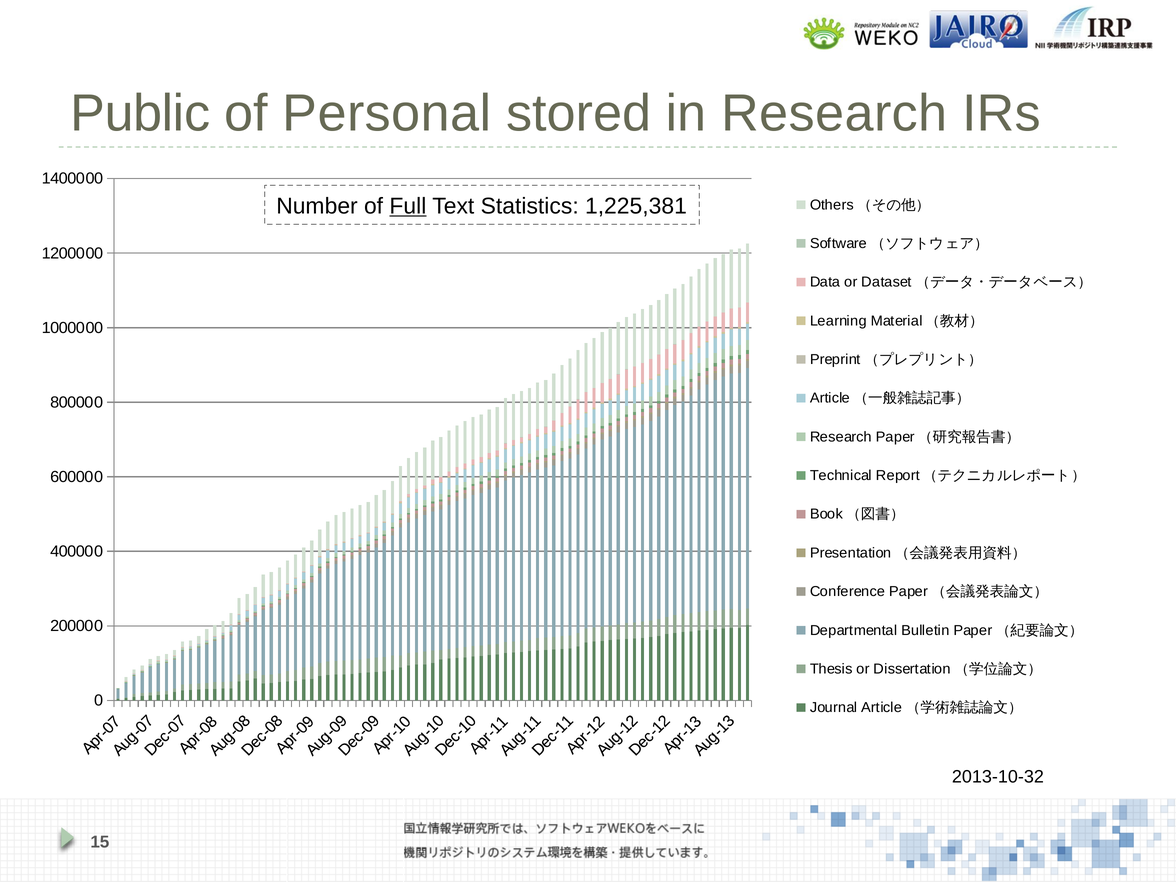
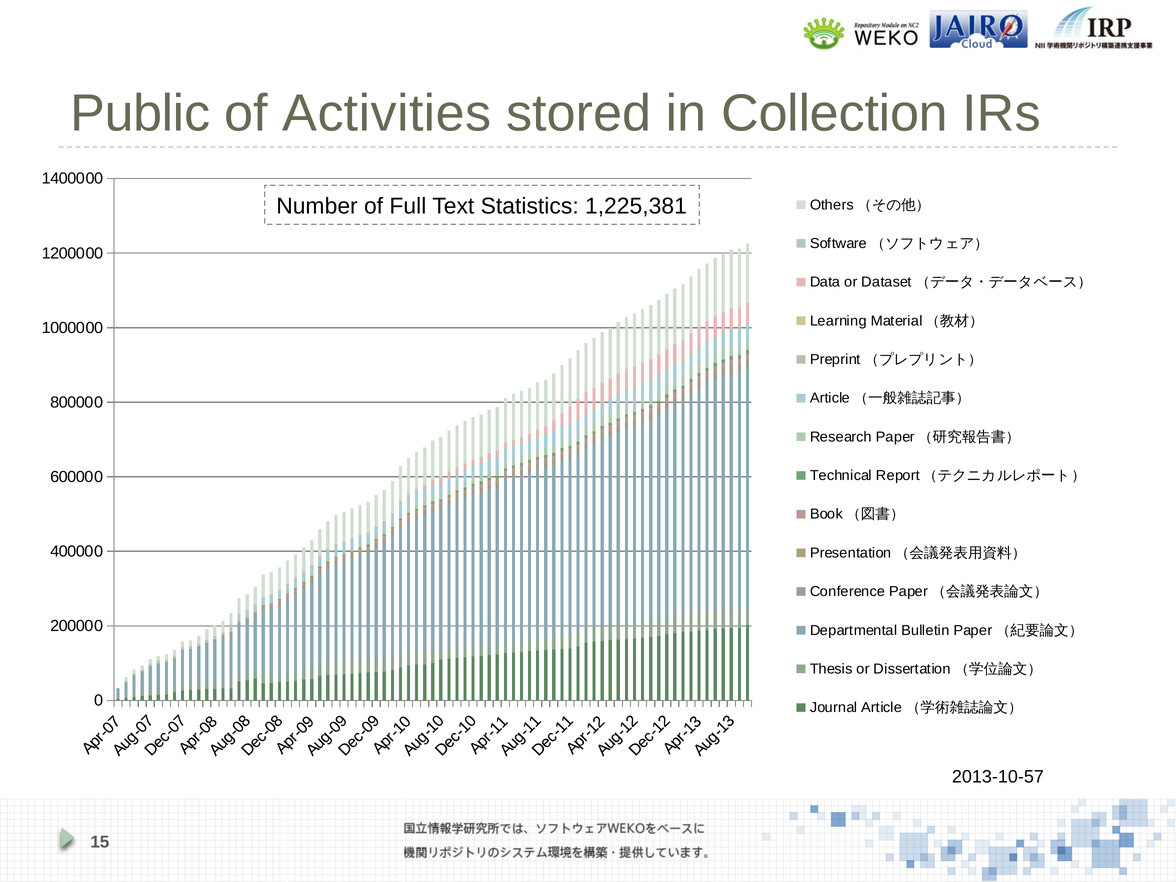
Personal: Personal -> Activities
in Research: Research -> Collection
Full underline: present -> none
2013-10-32: 2013-10-32 -> 2013-10-57
